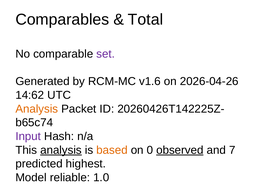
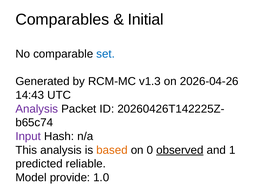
Total: Total -> Initial
set colour: purple -> blue
v1.6: v1.6 -> v1.3
14:62: 14:62 -> 14:43
Analysis at (37, 109) colour: orange -> purple
analysis at (61, 150) underline: present -> none
7: 7 -> 1
highest: highest -> reliable
reliable: reliable -> provide
